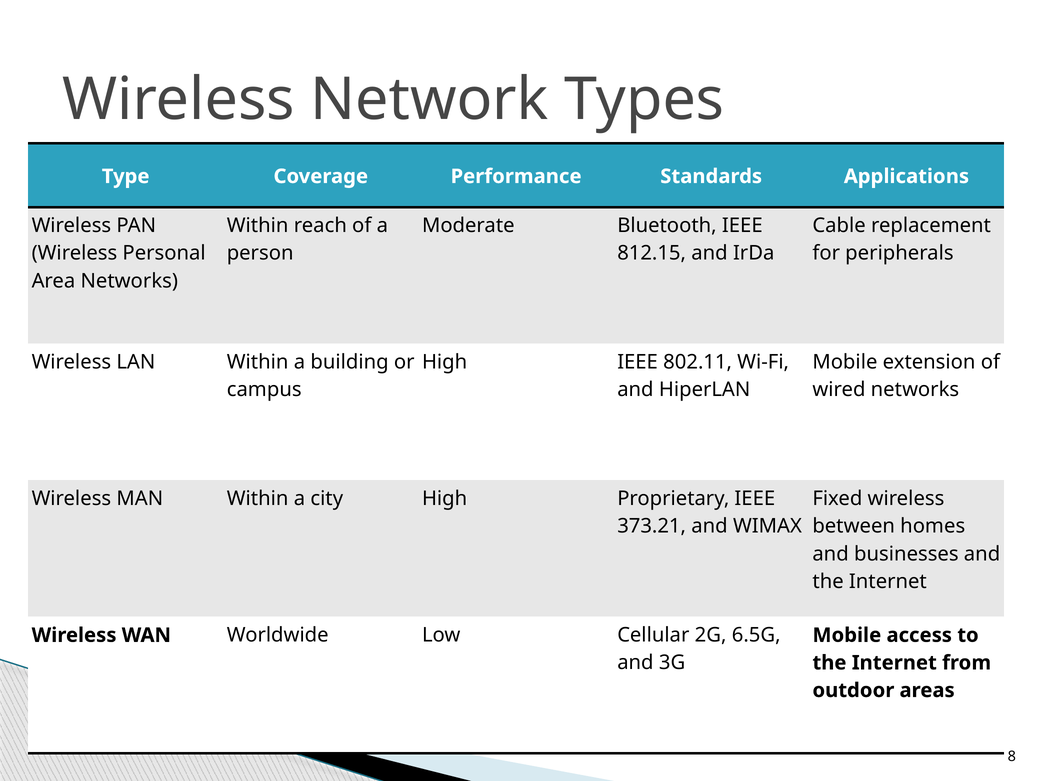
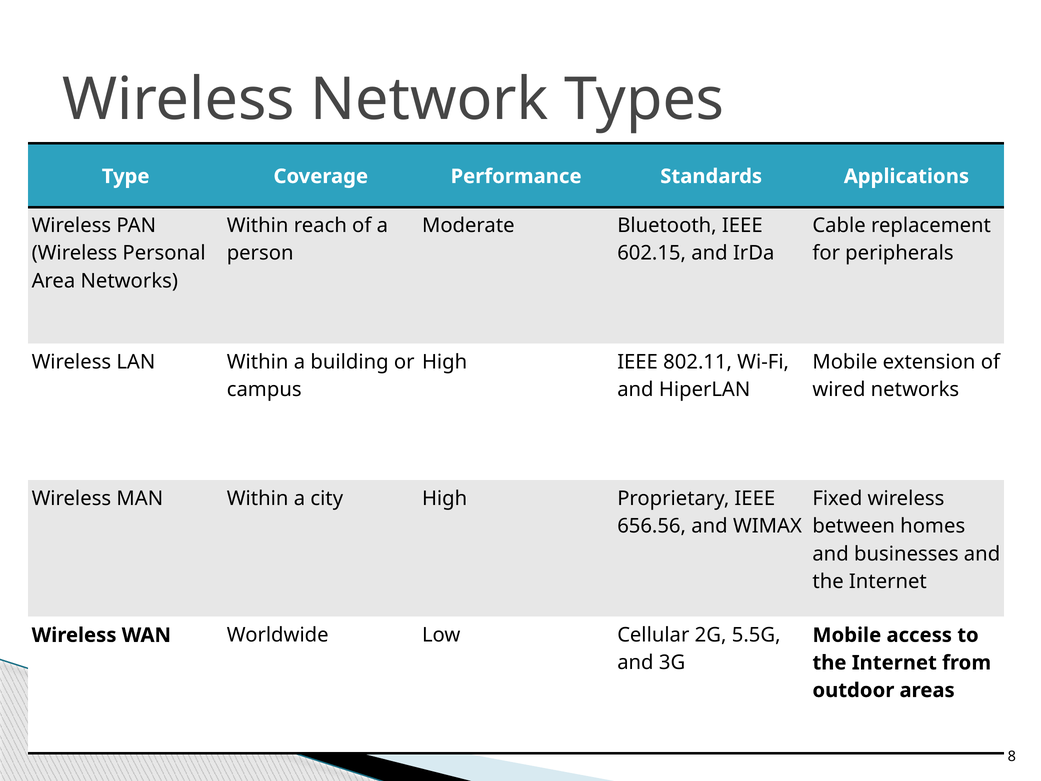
812.15: 812.15 -> 602.15
373.21: 373.21 -> 656.56
6.5G: 6.5G -> 5.5G
